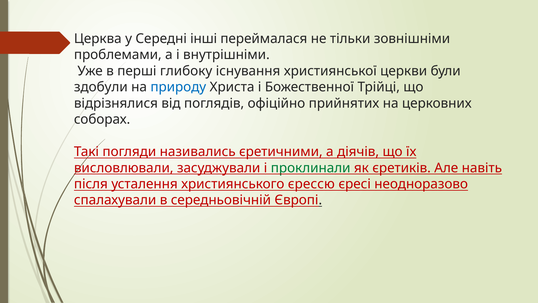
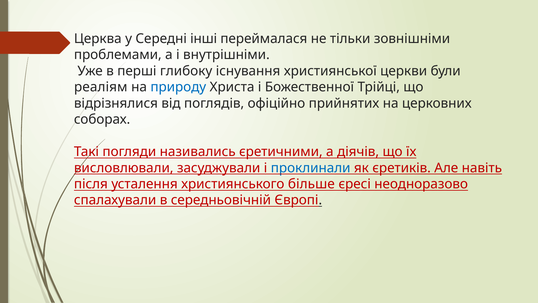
здобули: здобули -> реаліям
проклинали colour: green -> blue
єрессю: єрессю -> більше
